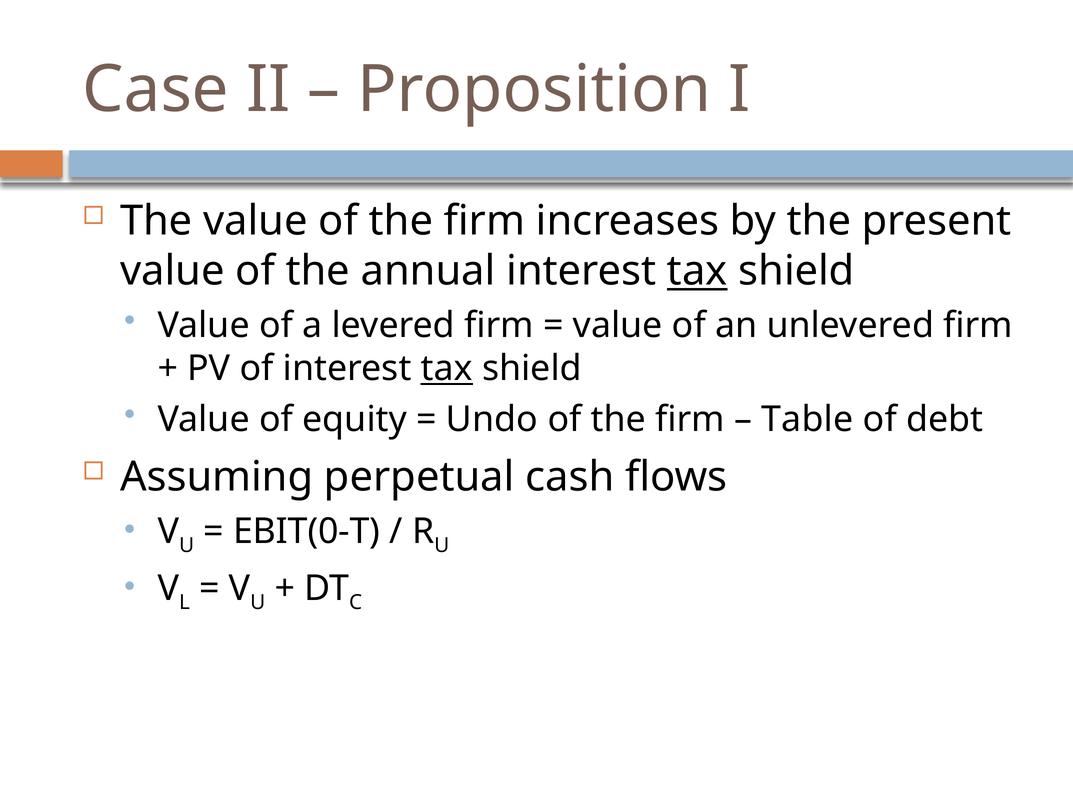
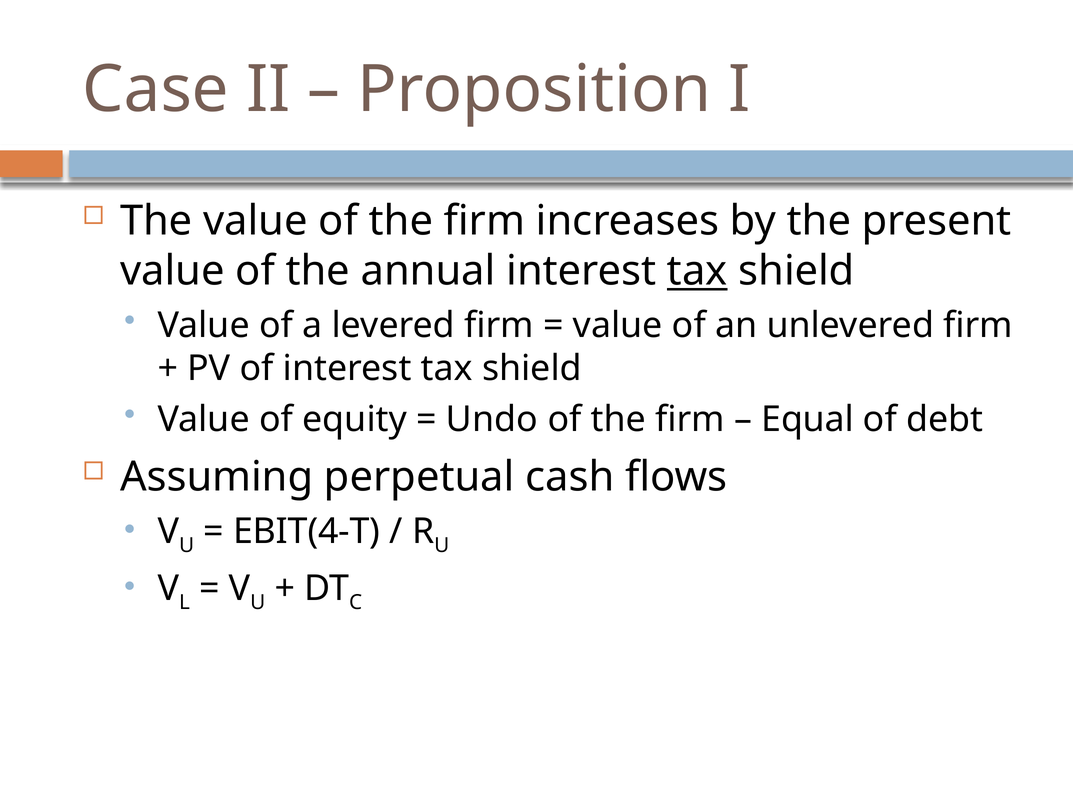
tax at (447, 368) underline: present -> none
Table: Table -> Equal
EBIT(0-T: EBIT(0-T -> EBIT(4-T
